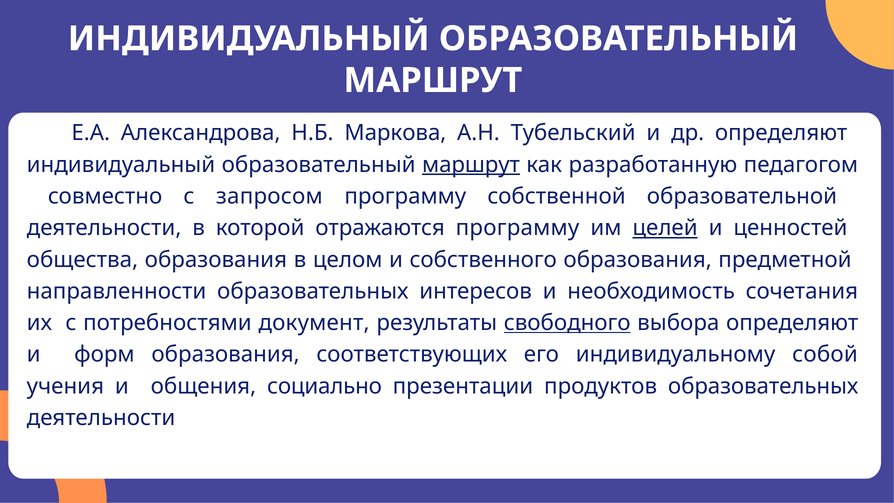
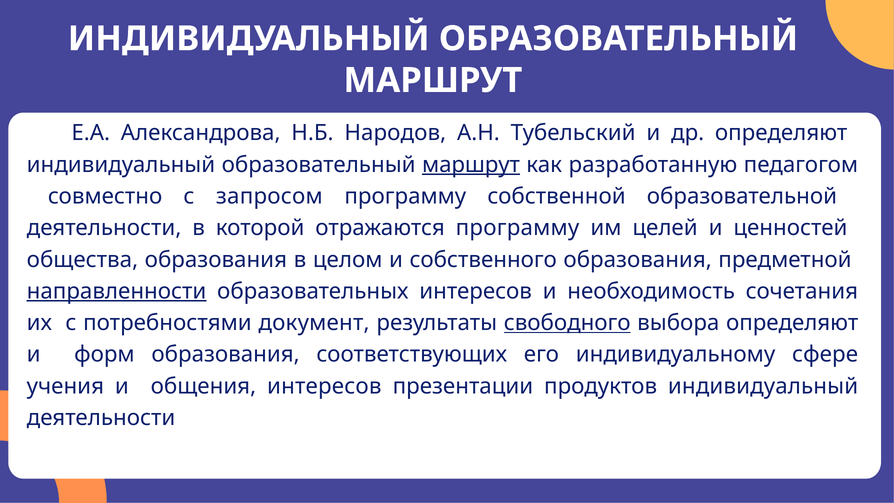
Маркова: Маркова -> Народов
целей underline: present -> none
направленности underline: none -> present
собой: собой -> сфере
общения социально: социально -> интересов
продуктов образовательных: образовательных -> индивидуальный
